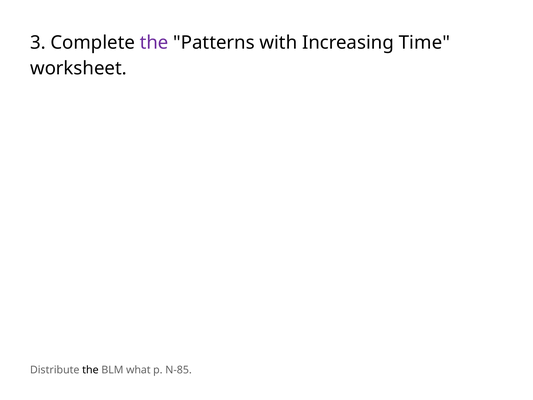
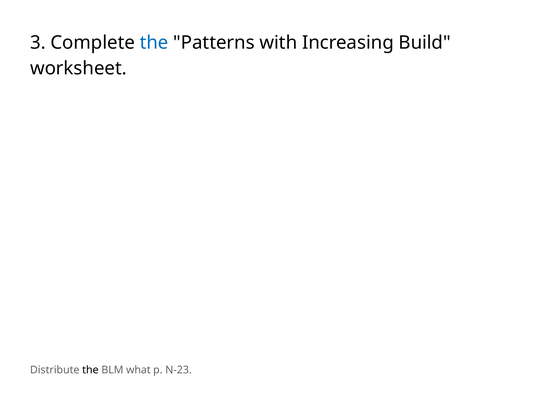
the at (154, 43) colour: purple -> blue
Time: Time -> Build
N-85: N-85 -> N-23
